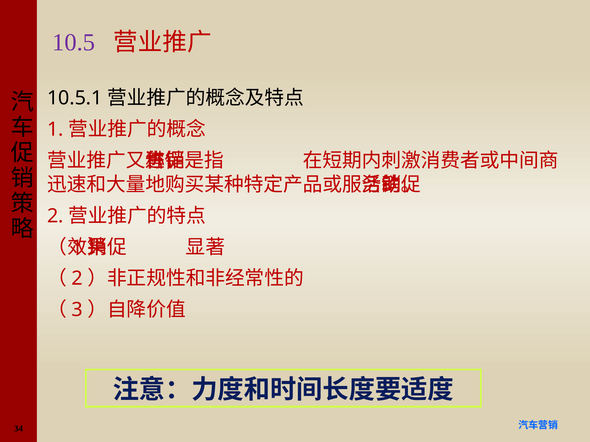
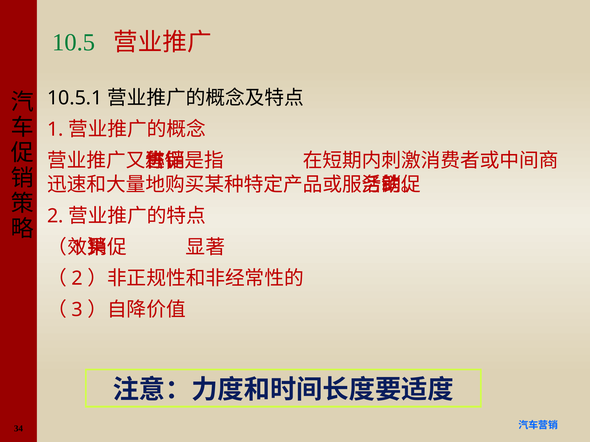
10.5 colour: purple -> green
